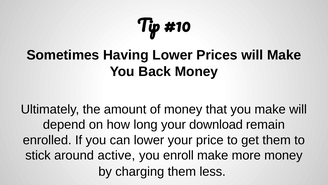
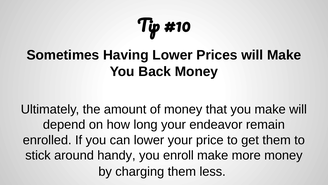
download: download -> endeavor
active: active -> handy
